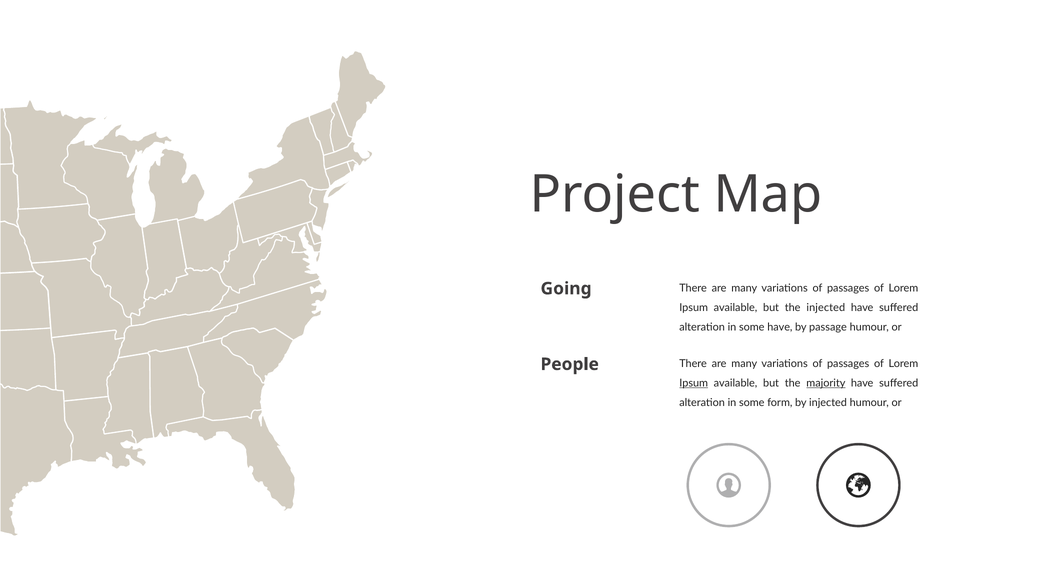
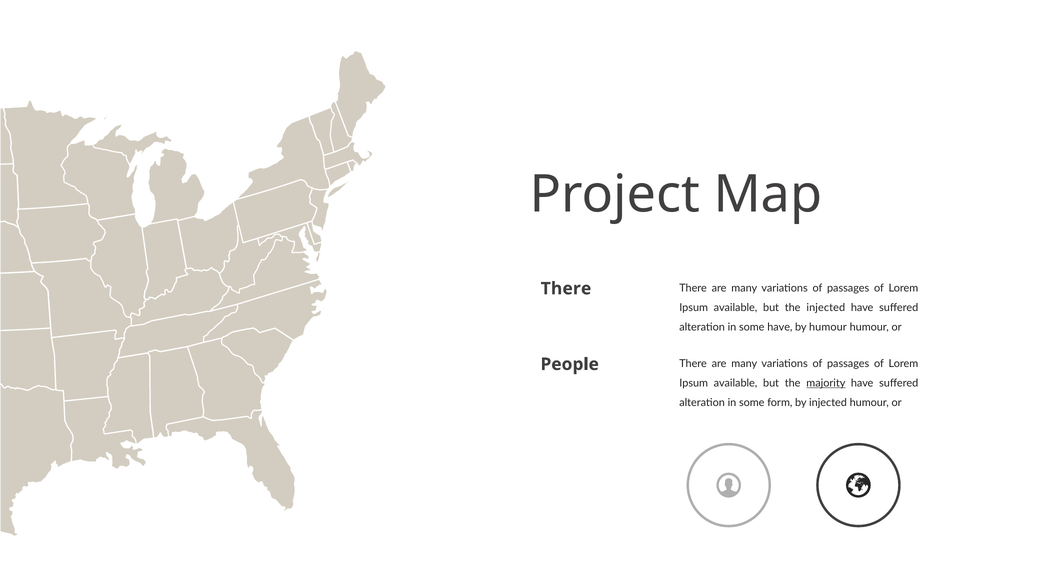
Going at (566, 289): Going -> There
by passage: passage -> humour
Ipsum at (694, 383) underline: present -> none
